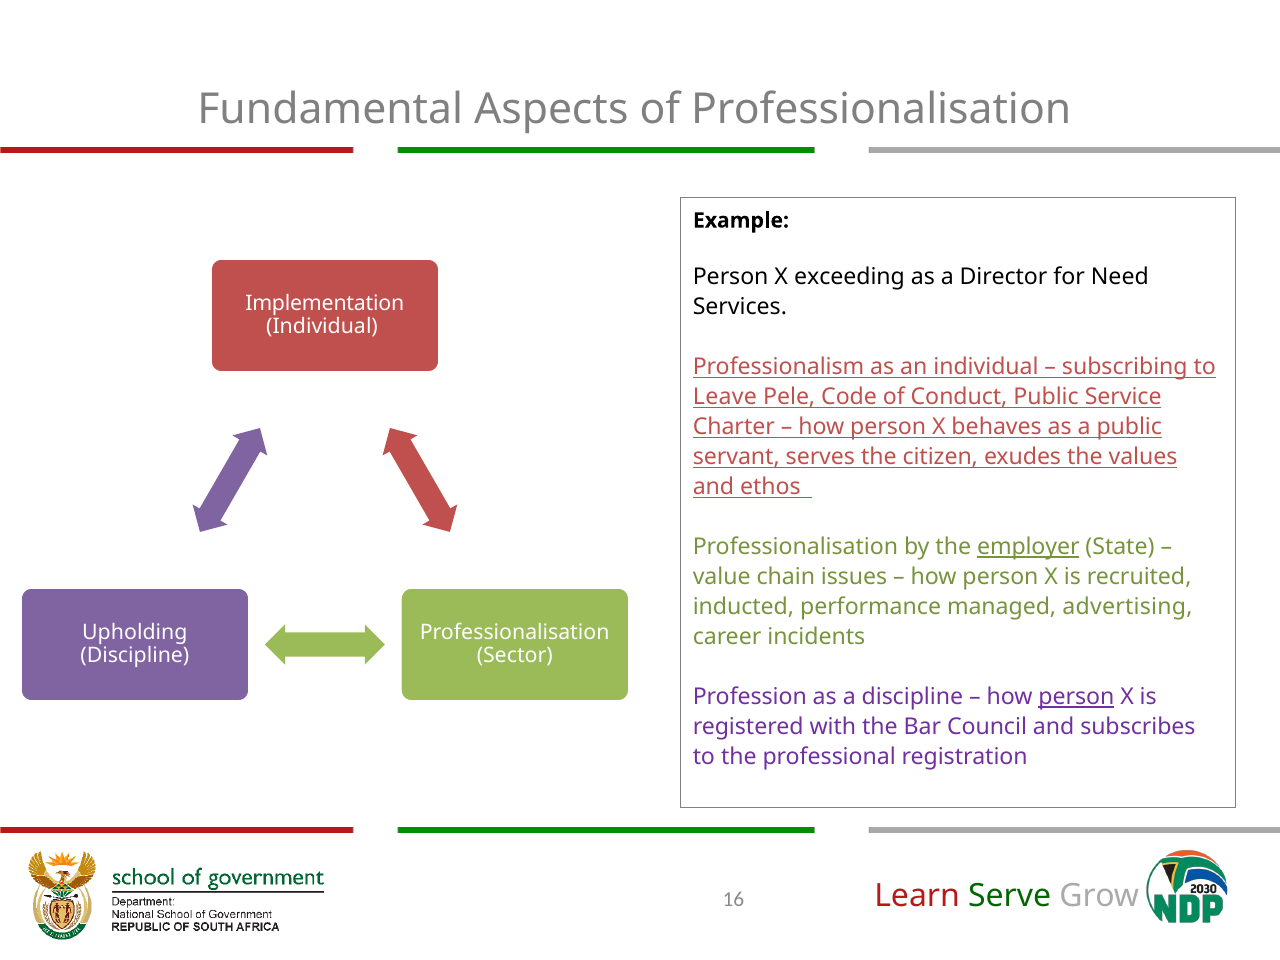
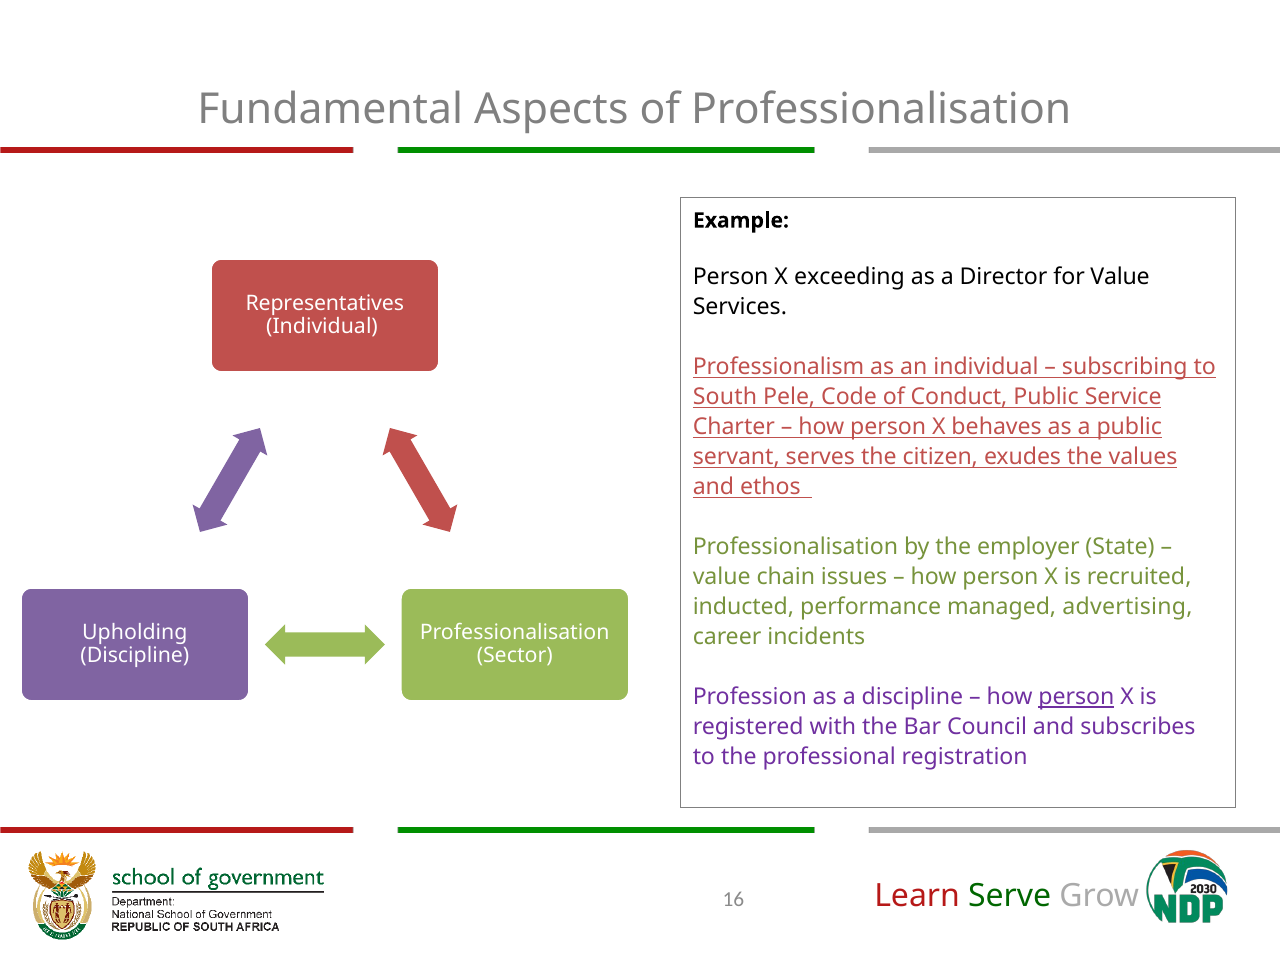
for Need: Need -> Value
Implementation: Implementation -> Representatives
Leave: Leave -> South
employer underline: present -> none
